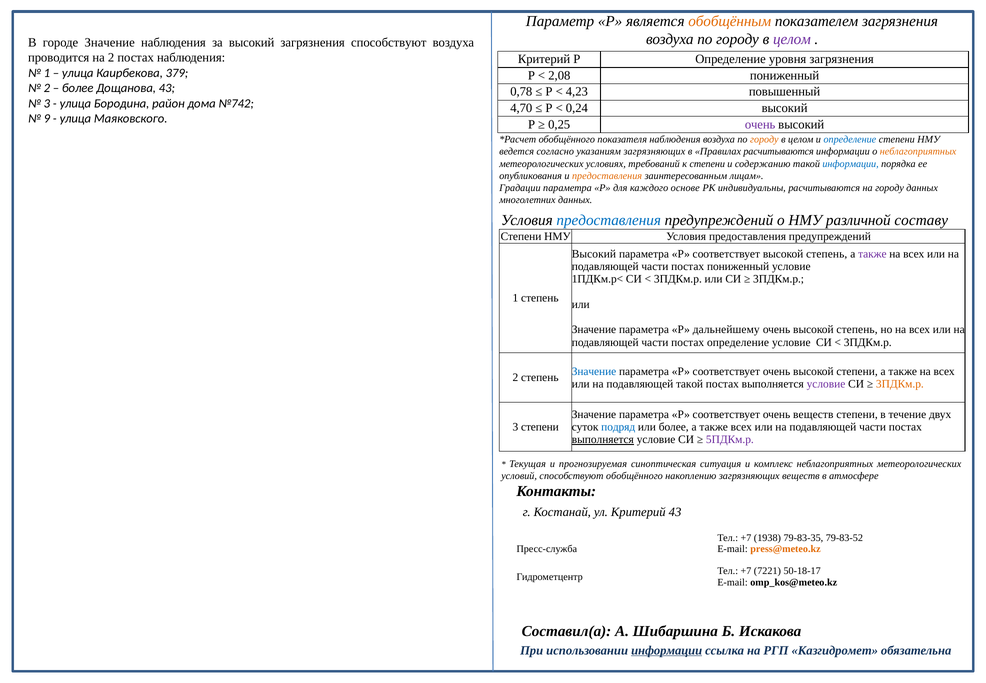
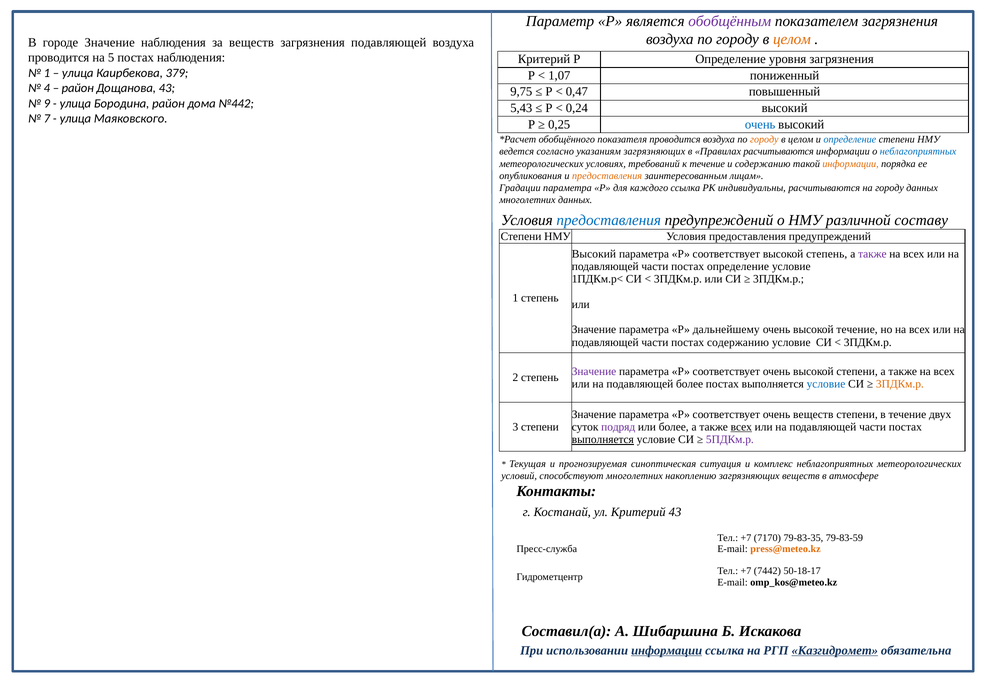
обобщённым colour: orange -> purple
целом at (792, 39) colour: purple -> orange
за высокий: высокий -> веществ
загрязнения способствуют: способствуют -> подавляющей
на 2: 2 -> 5
2,08: 2,08 -> 1,07
2 at (47, 88): 2 -> 4
более at (78, 88): более -> район
0,78: 0,78 -> 9,75
4,23: 4,23 -> 0,47
3 at (47, 103): 3 -> 9
№742: №742 -> №442
4,70: 4,70 -> 5,43
9: 9 -> 7
очень at (760, 124) colour: purple -> blue
показателя наблюдения: наблюдения -> проводится
неблагоприятных at (918, 151) colour: orange -> blue
к степени: степени -> течение
информации at (851, 164) colour: blue -> orange
каждого основе: основе -> ссылка
постах пониженный: пониженный -> определение
очень высокой степень: степень -> течение
постах определение: определение -> содержанию
Значение at (594, 371) colour: blue -> purple
подавляющей такой: такой -> более
условие at (826, 384) colour: purple -> blue
подряд colour: blue -> purple
всех at (741, 427) underline: none -> present
способствуют обобщённого: обобщённого -> многолетних
1938: 1938 -> 7170
79-83-52: 79-83-52 -> 79-83-59
7221: 7221 -> 7442
Казгидромет underline: none -> present
